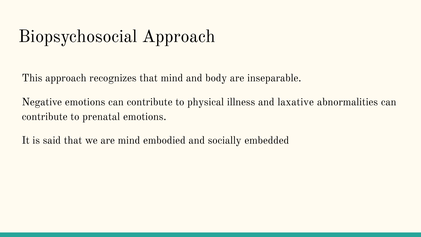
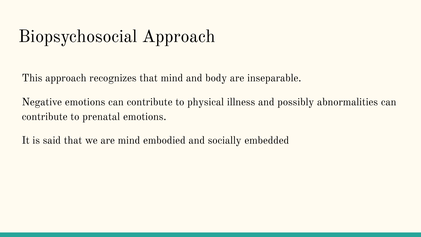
laxative: laxative -> possibly
